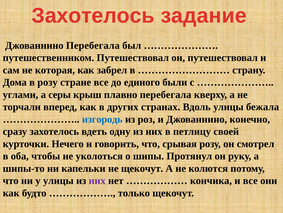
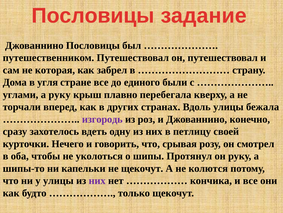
Захотелось at (93, 16): Захотелось -> Пословицы
Джованнино Перебегала: Перебегала -> Пословицы
в розу: розу -> угля
а серы: серы -> руку
изгородь colour: blue -> purple
